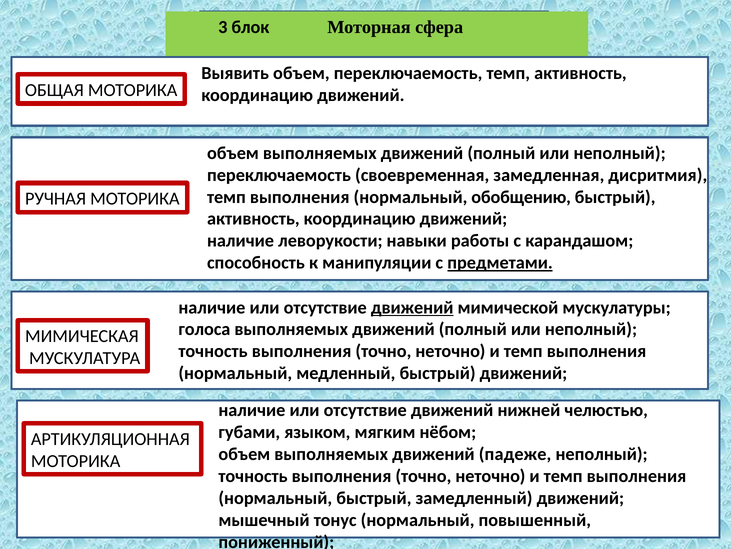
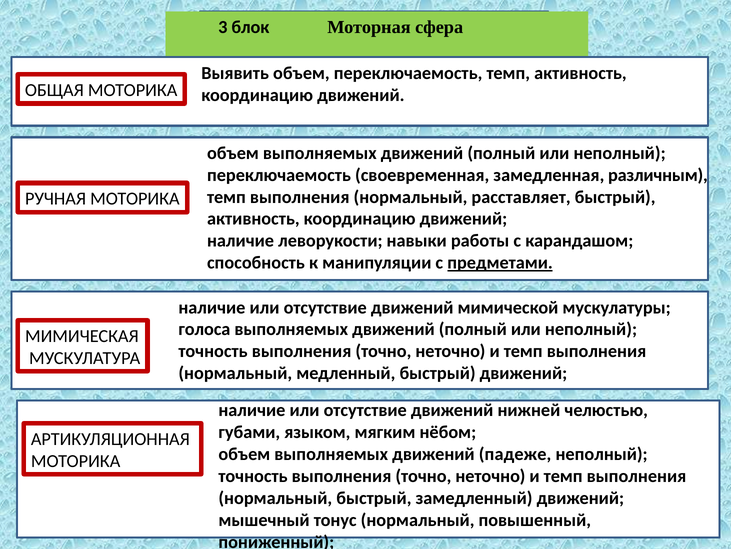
дисритмия: дисритмия -> различным
обобщению: обобщению -> расставляет
движений at (412, 307) underline: present -> none
